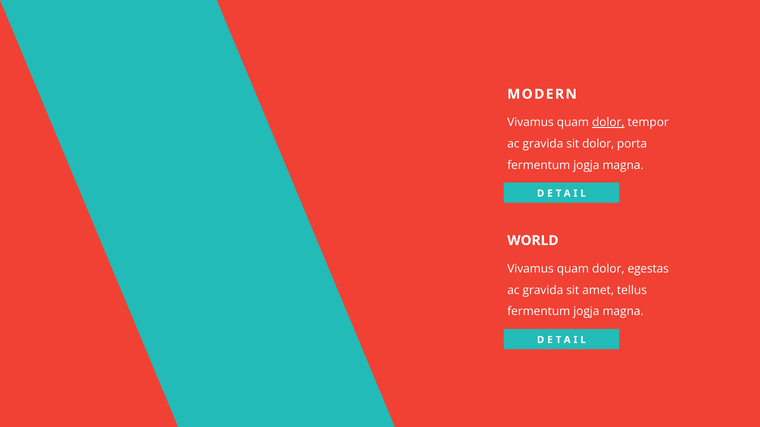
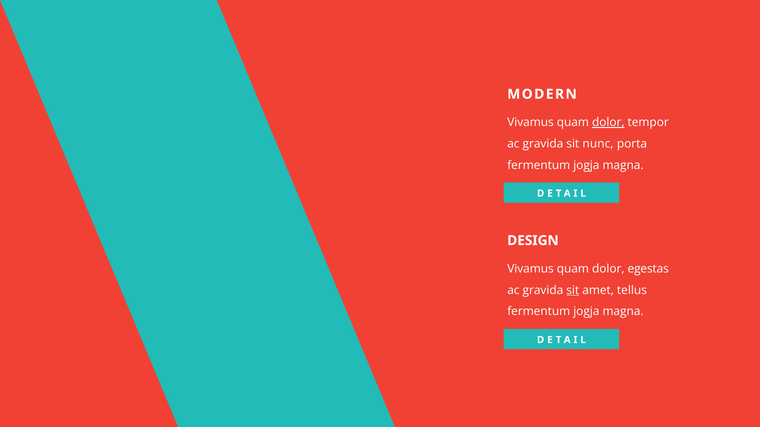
sit dolor: dolor -> nunc
WORLD: WORLD -> DESIGN
sit at (573, 290) underline: none -> present
